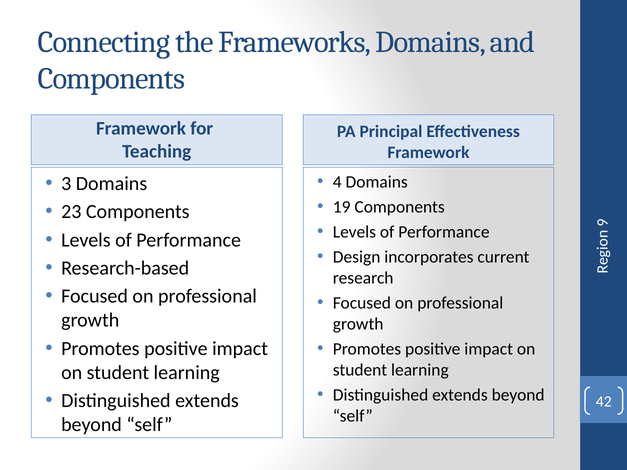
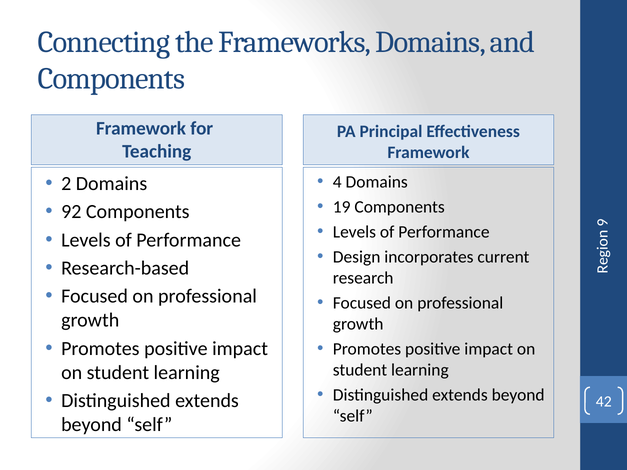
3: 3 -> 2
23: 23 -> 92
